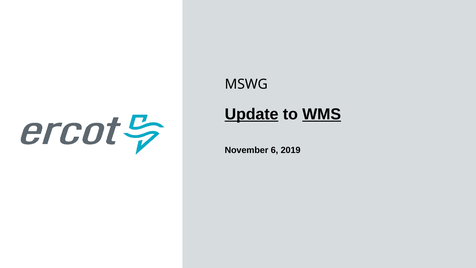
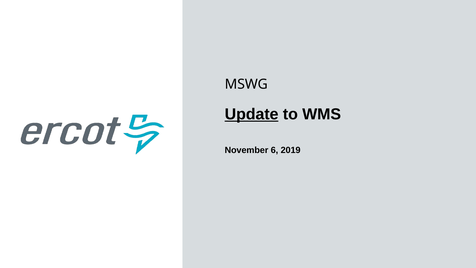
WMS underline: present -> none
